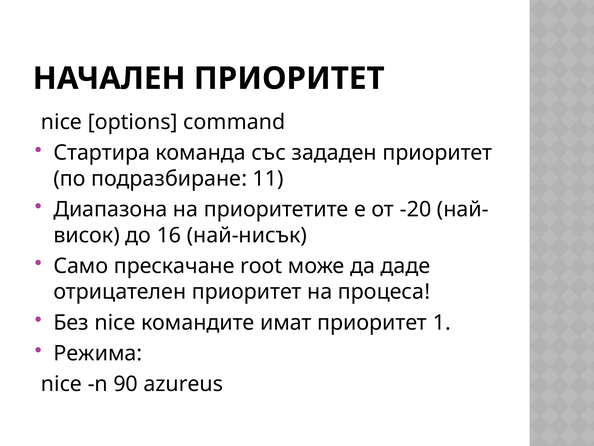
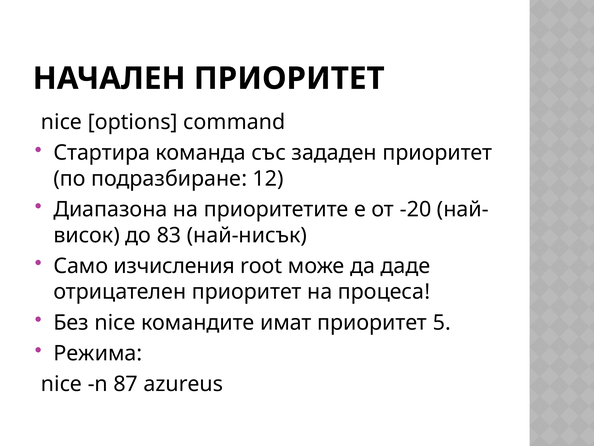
11: 11 -> 12
16: 16 -> 83
прескачане: прескачане -> изчисления
1: 1 -> 5
90: 90 -> 87
